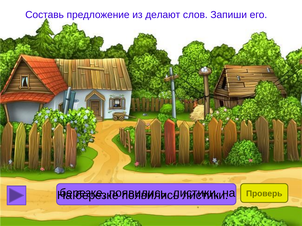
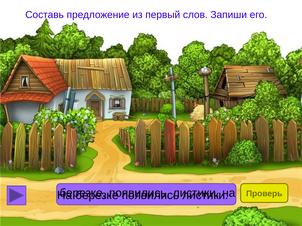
делают: делают -> первый
